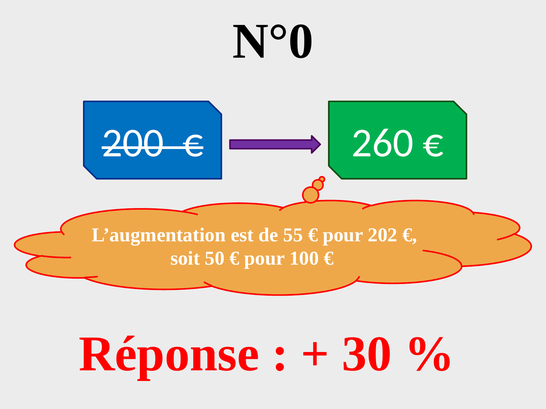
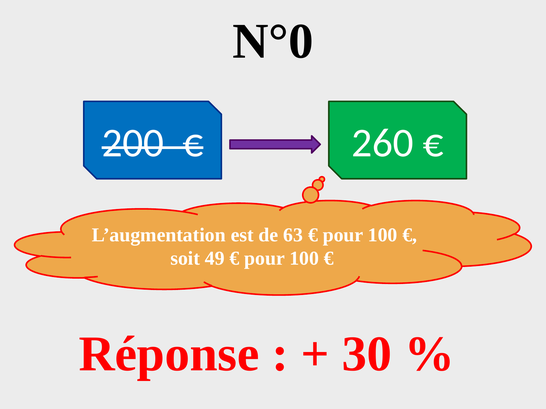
55: 55 -> 63
202 at (383, 235): 202 -> 100
50: 50 -> 49
